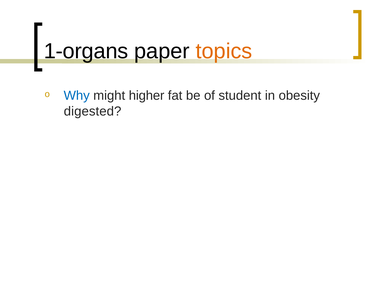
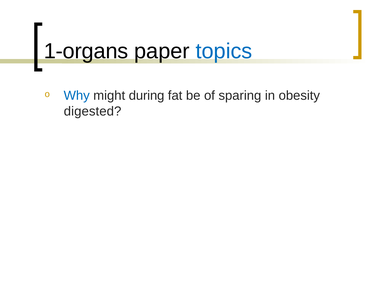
topics colour: orange -> blue
higher: higher -> during
student: student -> sparing
